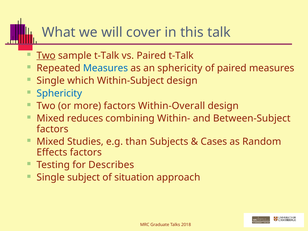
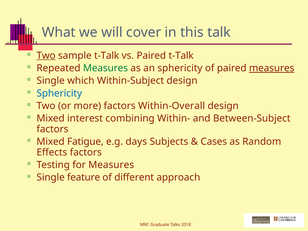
Measures at (105, 68) colour: blue -> green
measures at (272, 68) underline: none -> present
reduces: reduces -> interest
Studies: Studies -> Fatigue
than: than -> days
for Describes: Describes -> Measures
subject: subject -> feature
situation: situation -> different
